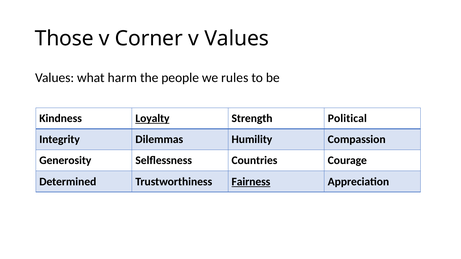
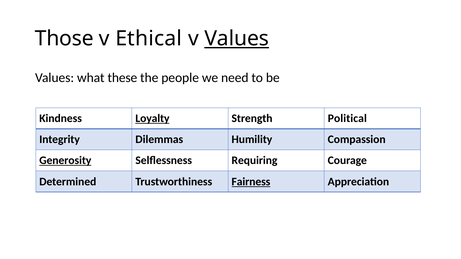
Corner: Corner -> Ethical
Values at (237, 39) underline: none -> present
harm: harm -> these
rules: rules -> need
Generosity underline: none -> present
Countries: Countries -> Requiring
